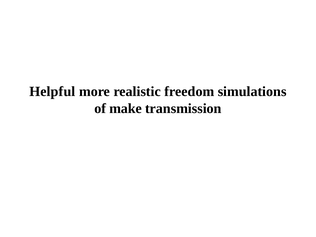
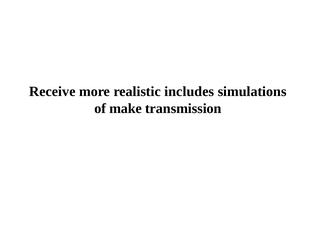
Helpful: Helpful -> Receive
freedom: freedom -> includes
